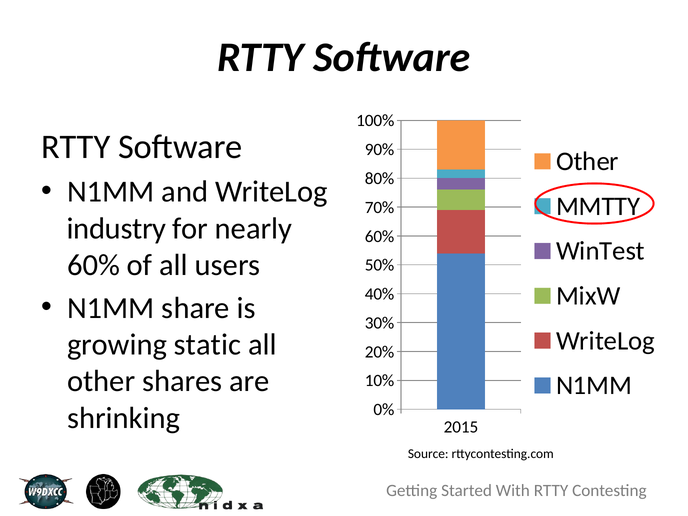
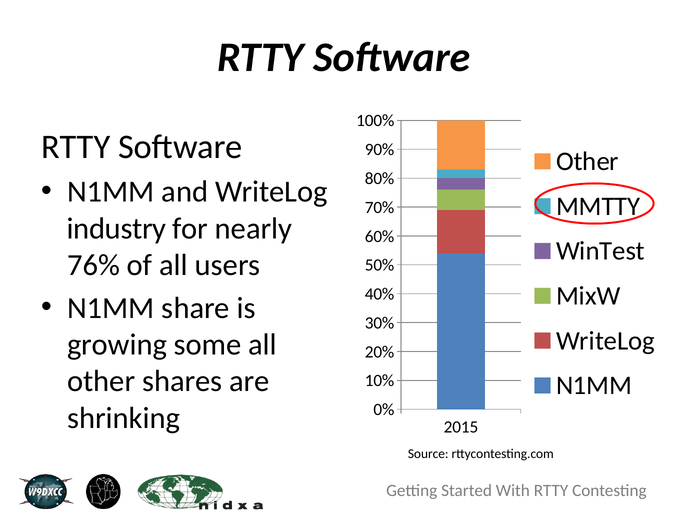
60% at (93, 265): 60% -> 76%
static: static -> some
